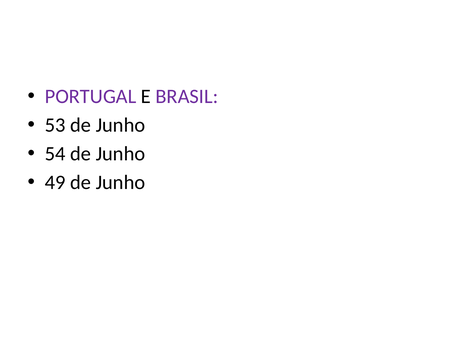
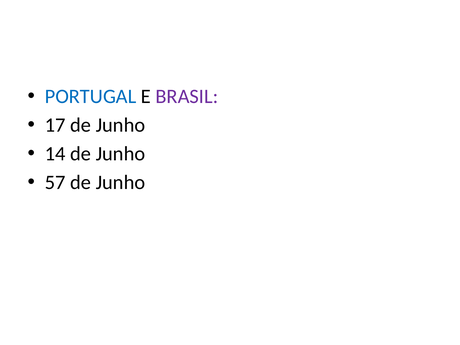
PORTUGAL colour: purple -> blue
53: 53 -> 17
54: 54 -> 14
49: 49 -> 57
